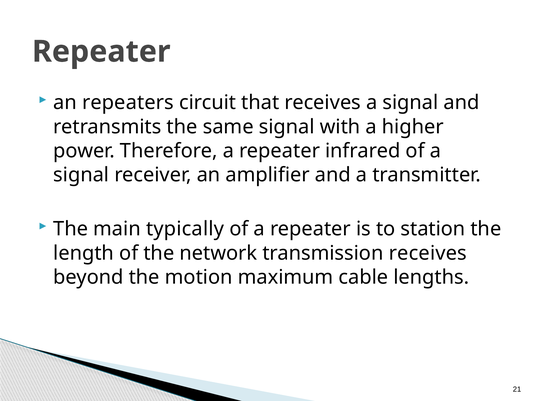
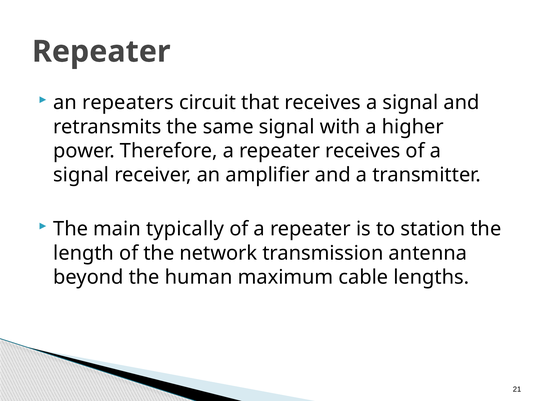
repeater infrared: infrared -> receives
transmission receives: receives -> antenna
motion: motion -> human
